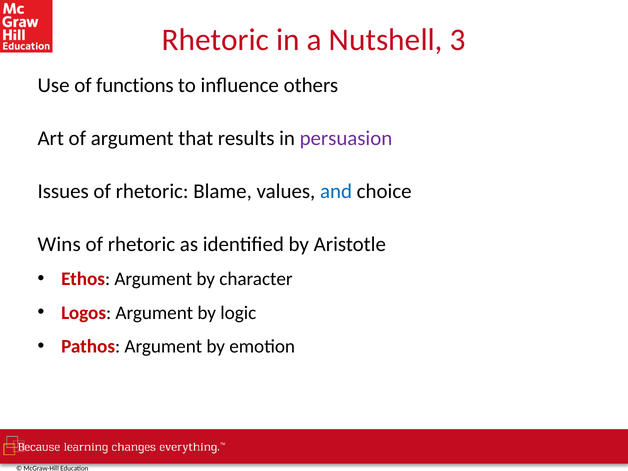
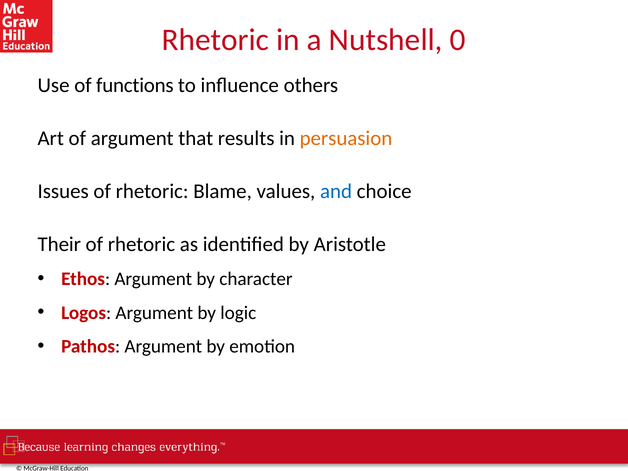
3: 3 -> 0
persuasion colour: purple -> orange
Wins: Wins -> Their
